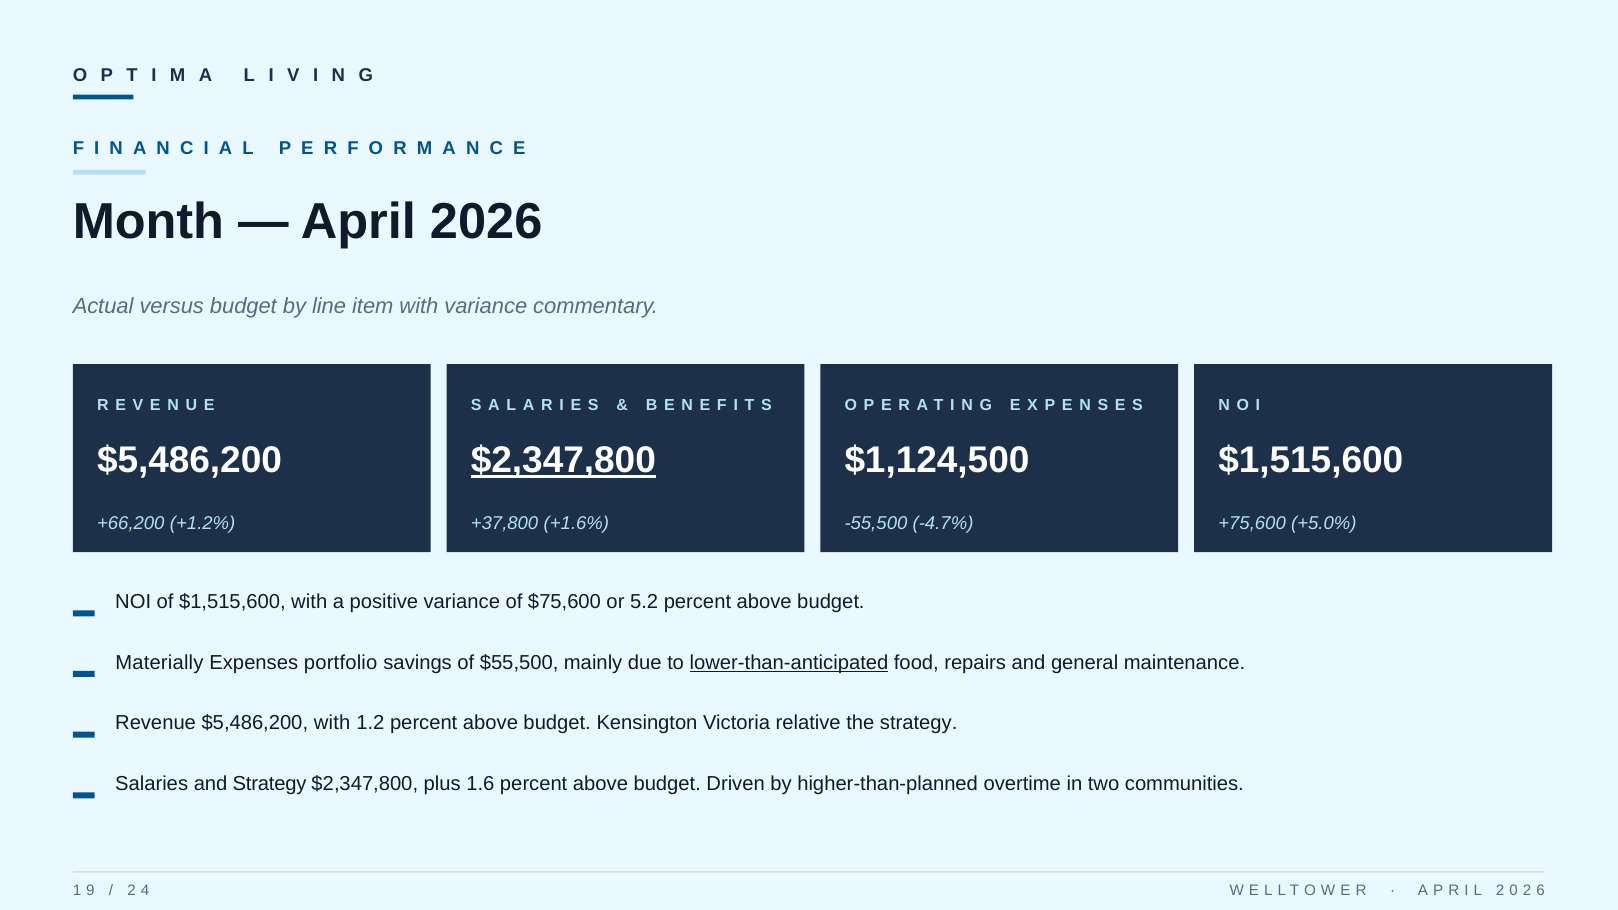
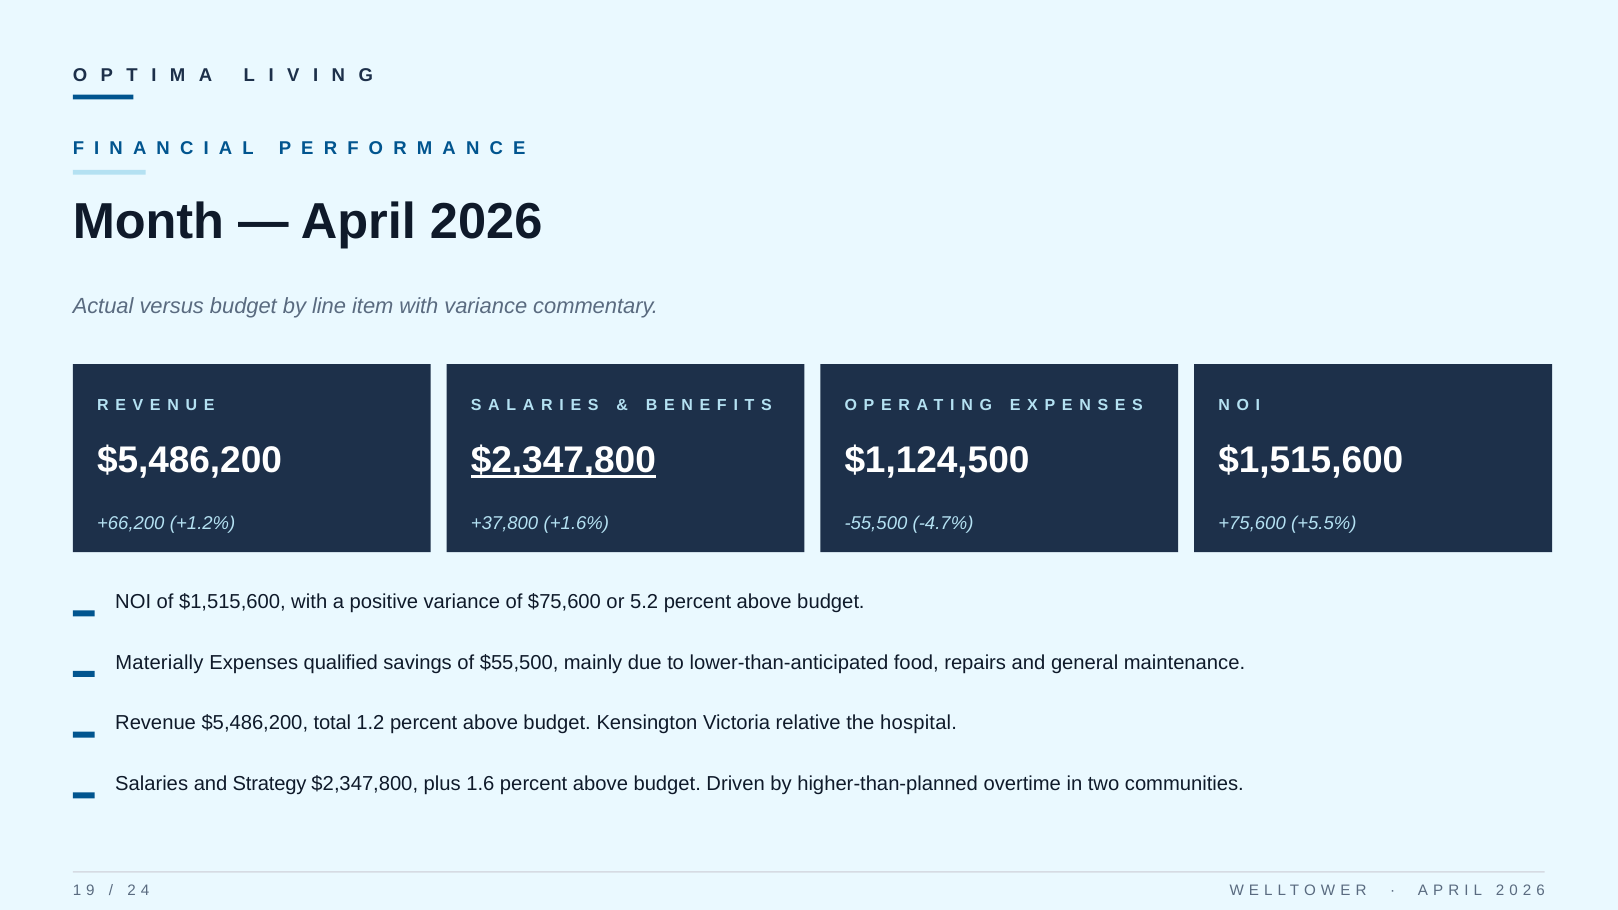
+5.0%: +5.0% -> +5.5%
portfolio: portfolio -> qualified
lower-than-anticipated underline: present -> none
$5,486,200 with: with -> total
the strategy: strategy -> hospital
